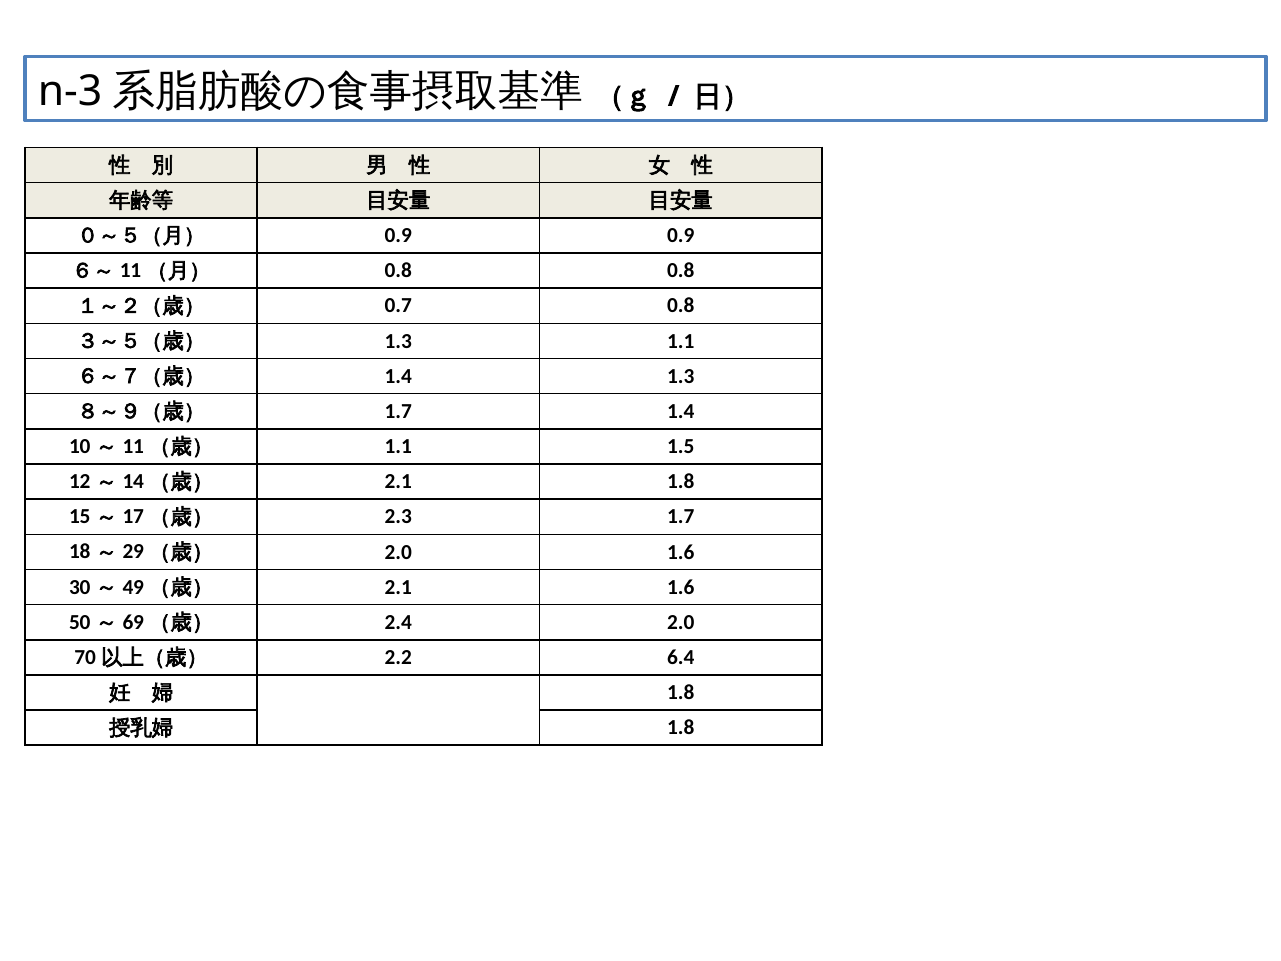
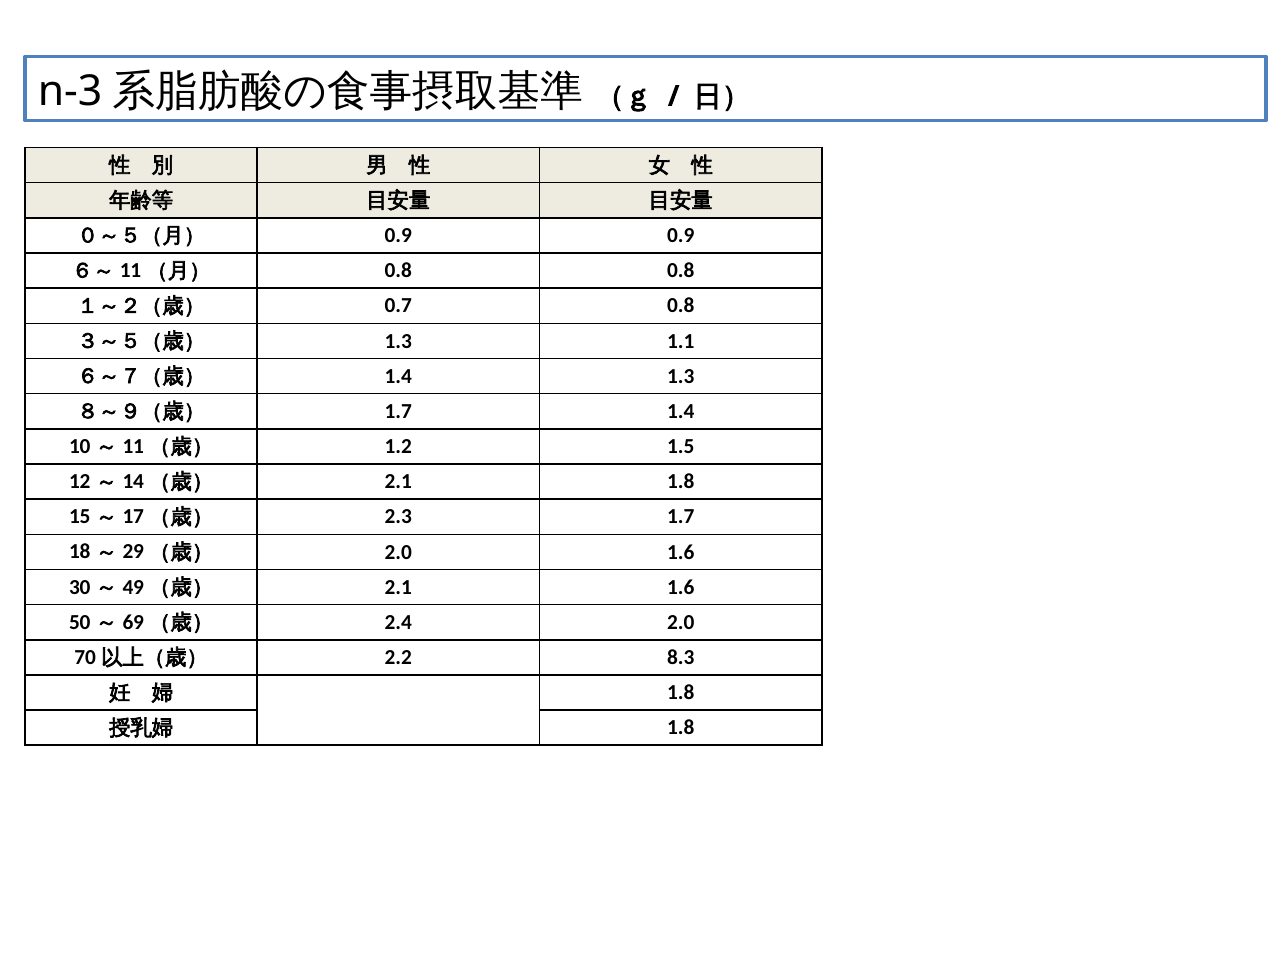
1.1 at (398, 446): 1.1 -> 1.2
6.4: 6.4 -> 8.3
